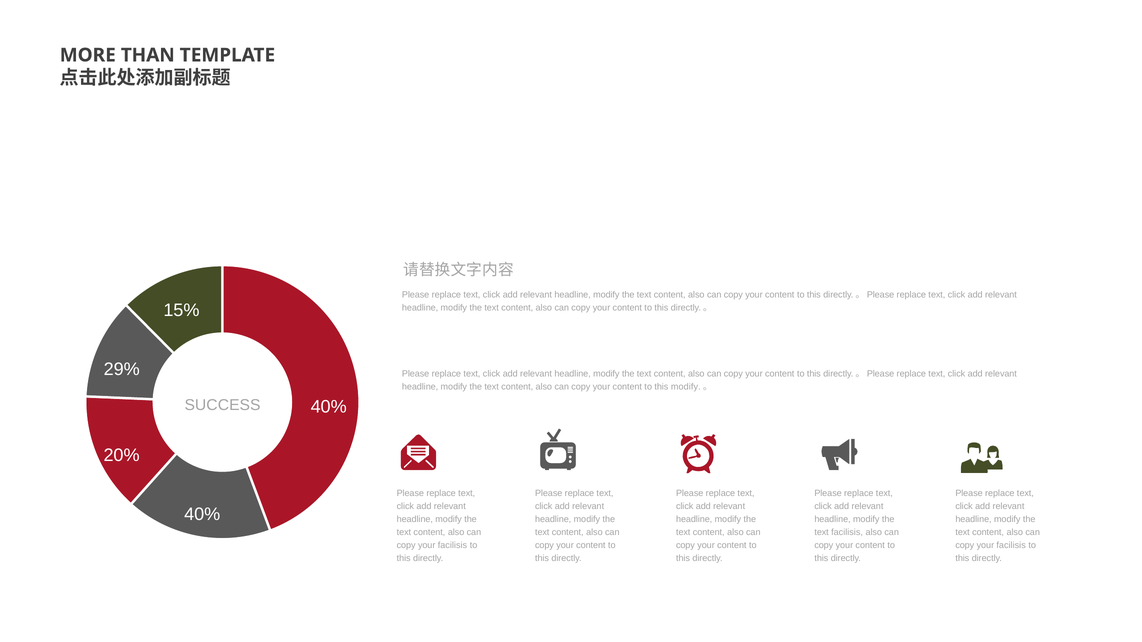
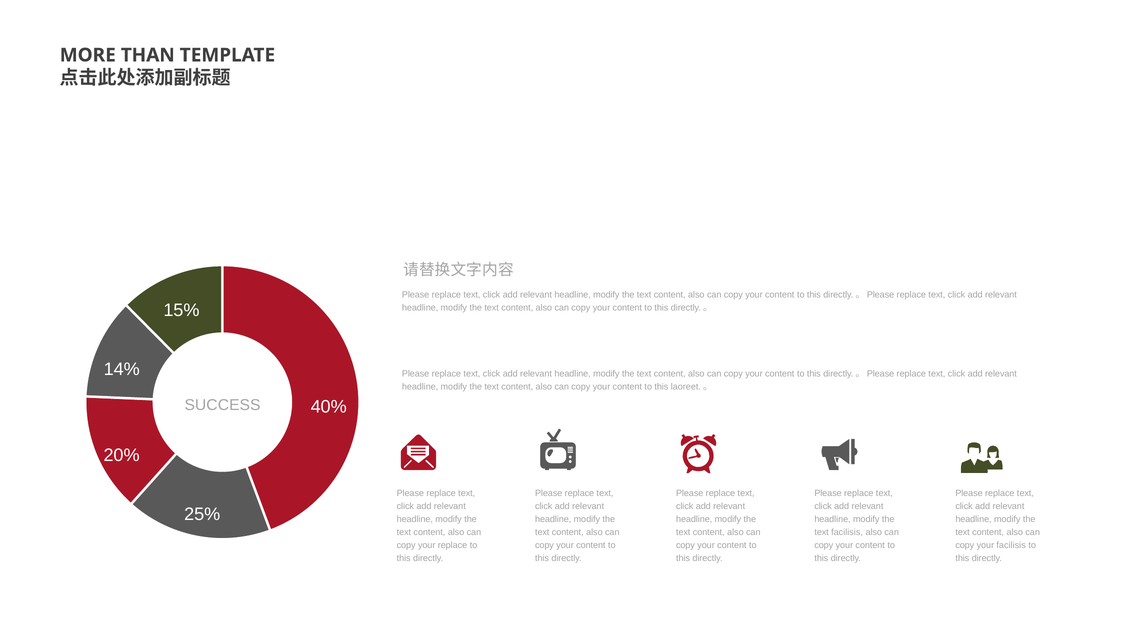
29%: 29% -> 14%
this modify: modify -> laoreet
40% at (202, 514): 40% -> 25%
facilisis at (452, 546): facilisis -> replace
